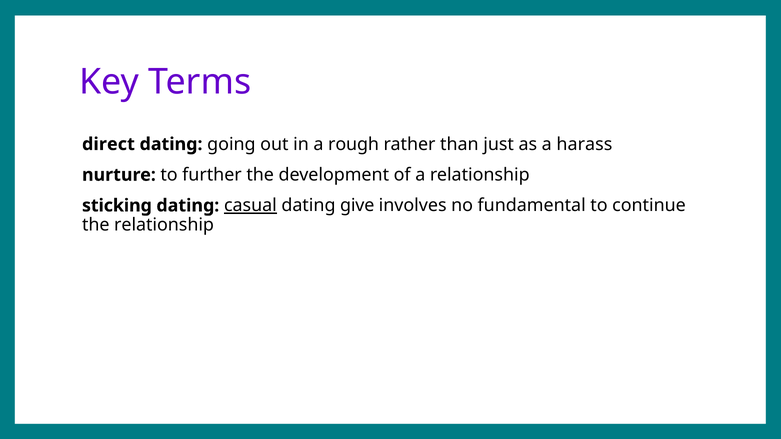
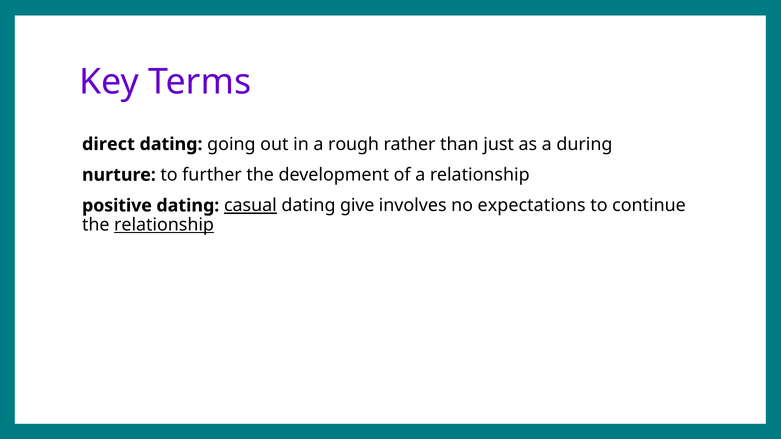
harass: harass -> during
sticking: sticking -> positive
fundamental: fundamental -> expectations
relationship at (164, 225) underline: none -> present
